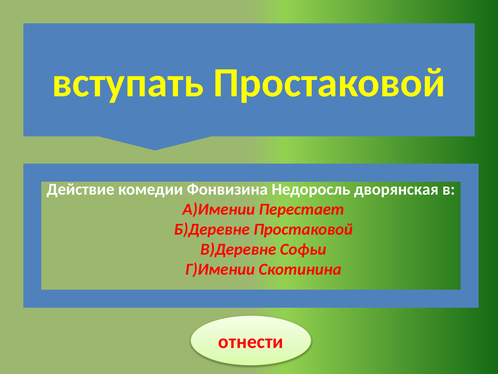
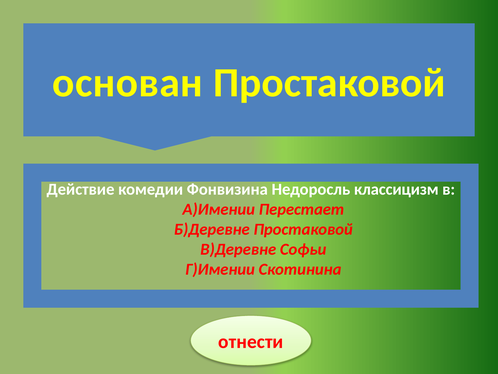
вступать: вступать -> основан
дворянская: дворянская -> классицизм
